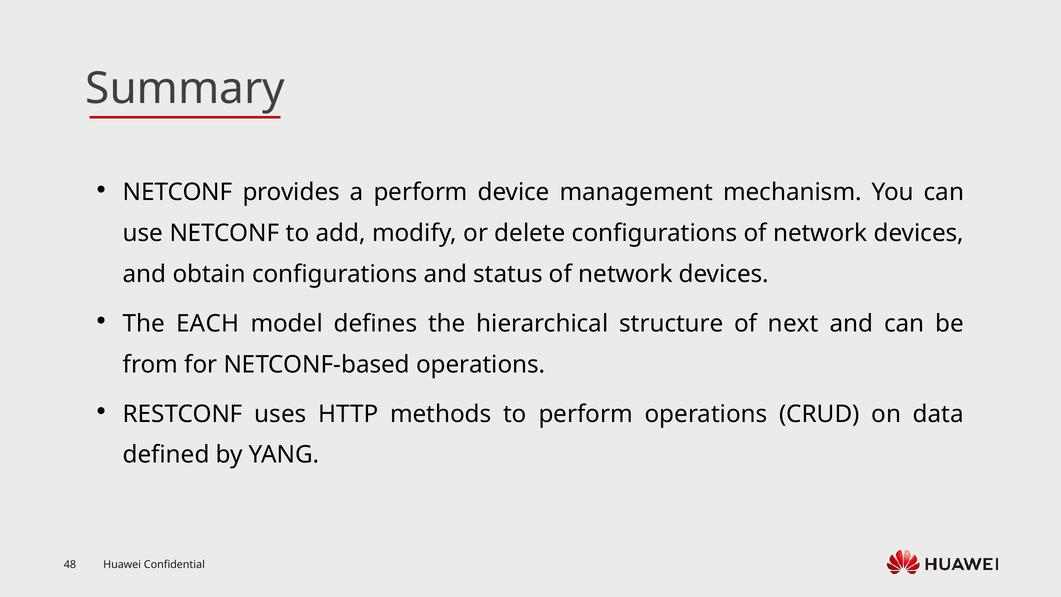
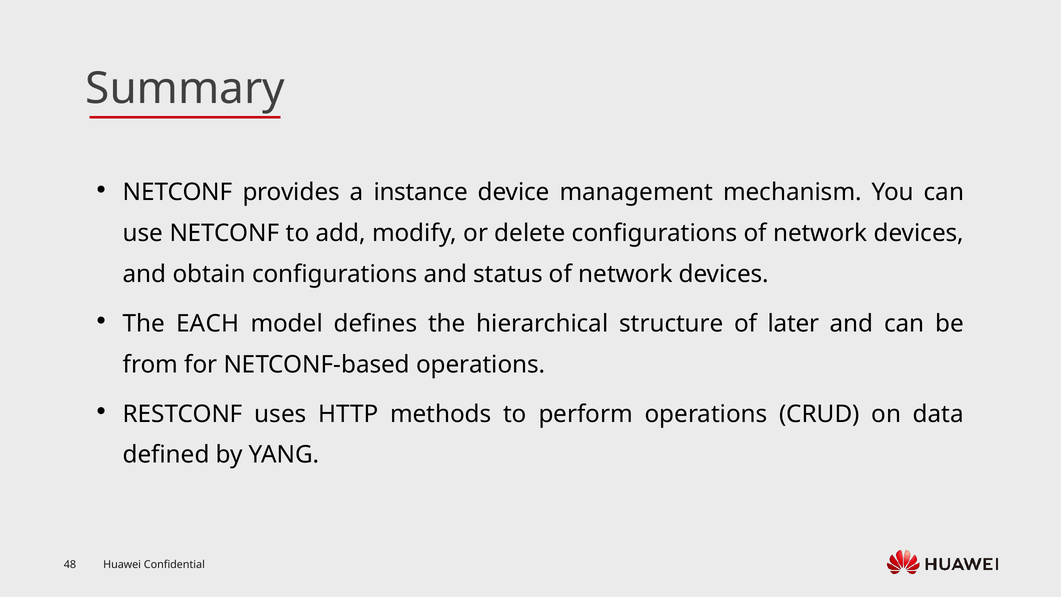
a perform: perform -> instance
next: next -> later
